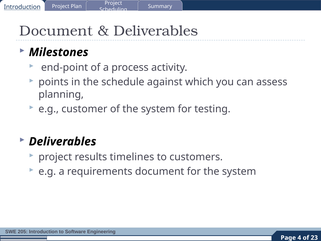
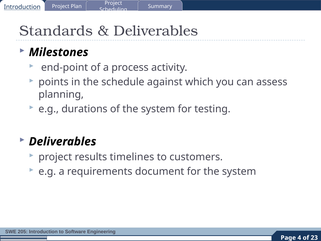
Document at (56, 31): Document -> Standards
customer: customer -> durations
